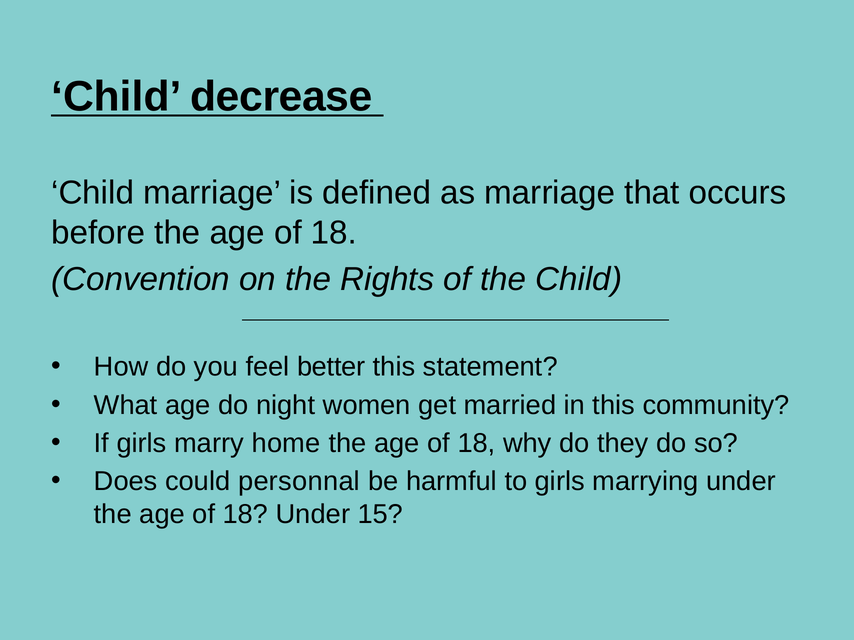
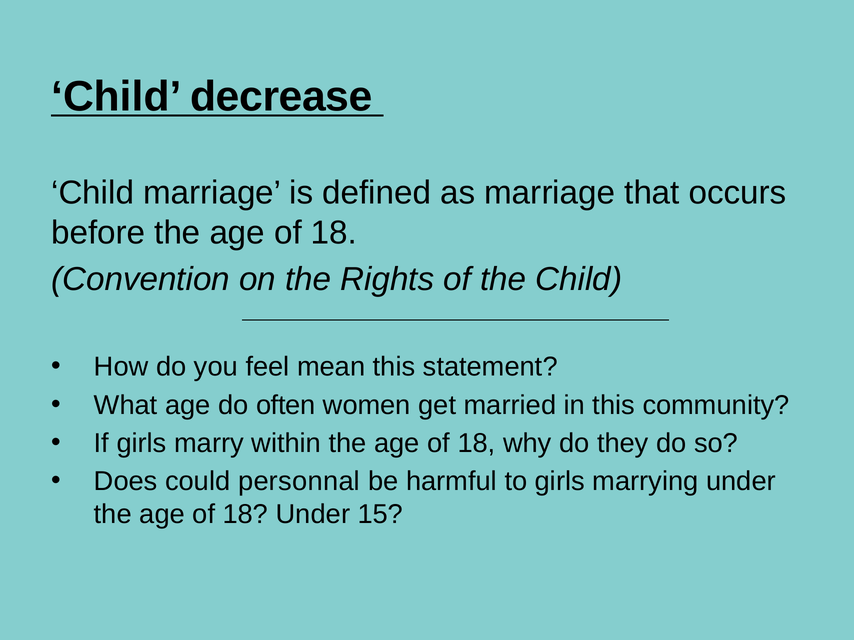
better: better -> mean
night: night -> often
home: home -> within
